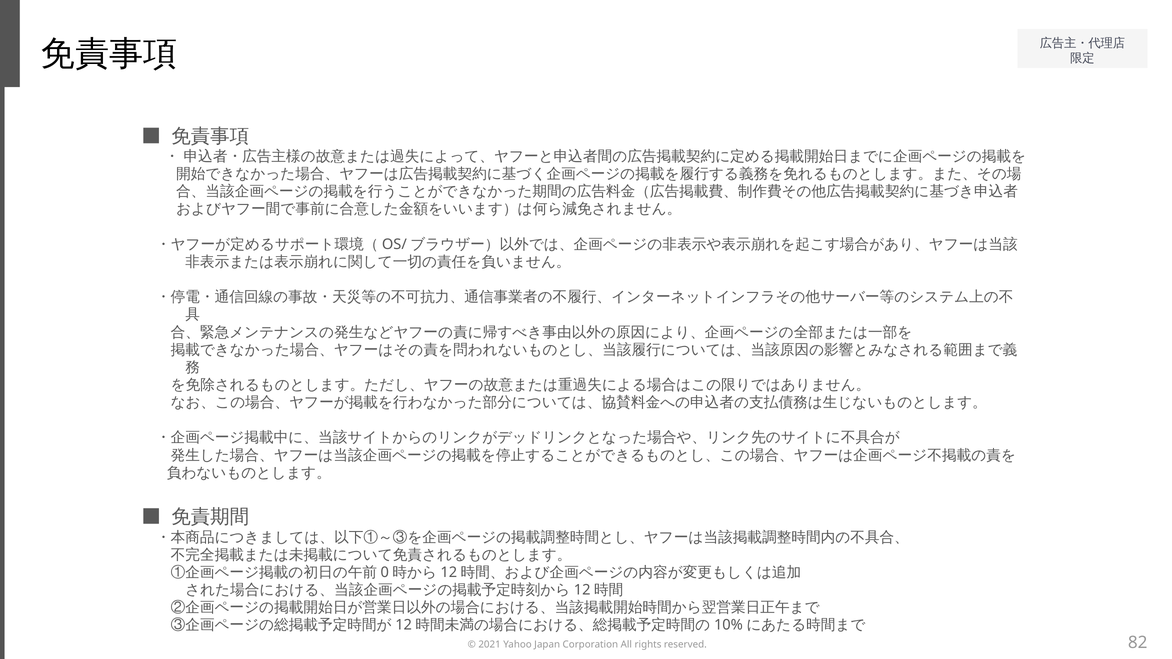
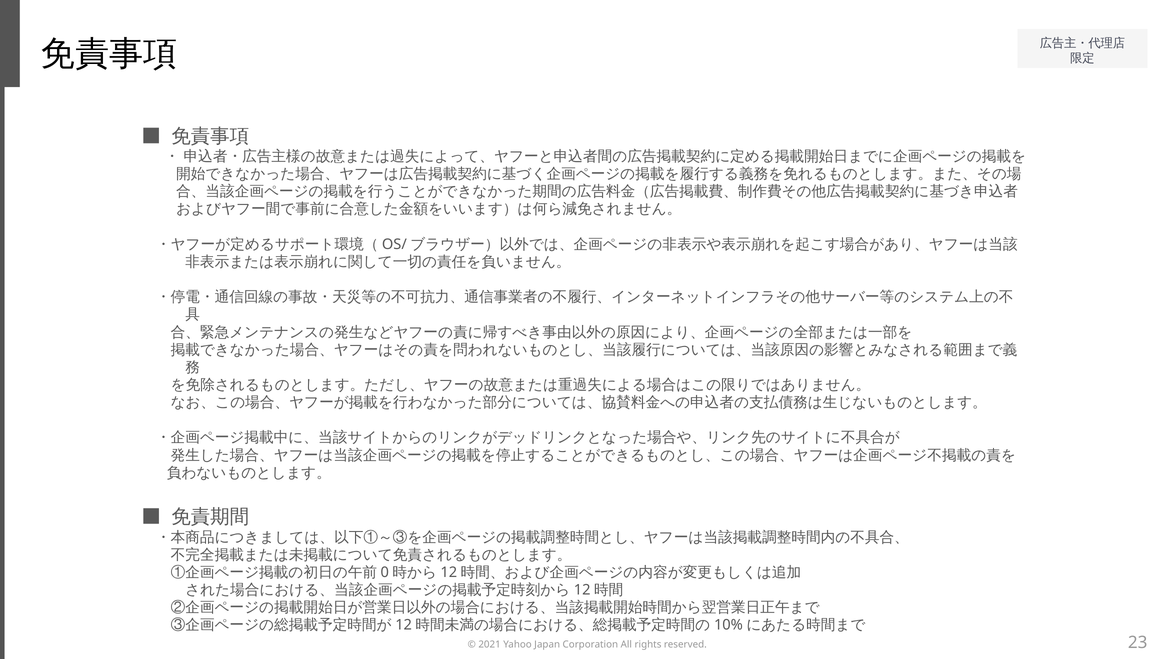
82: 82 -> 23
